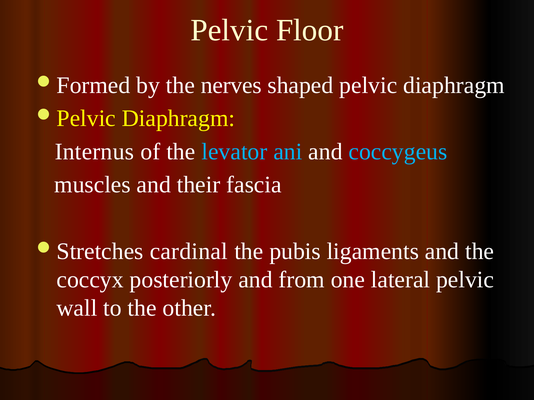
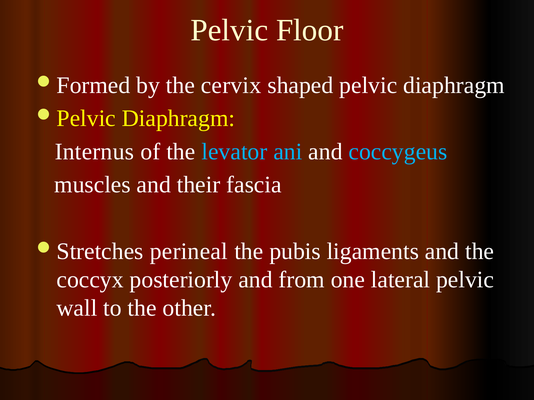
nerves: nerves -> cervix
cardinal: cardinal -> perineal
